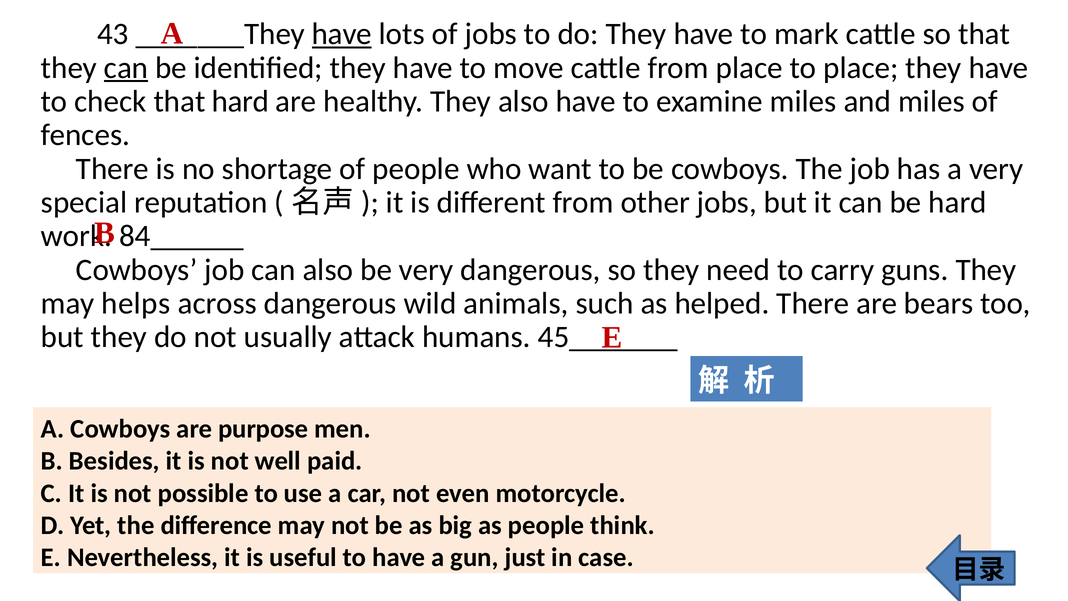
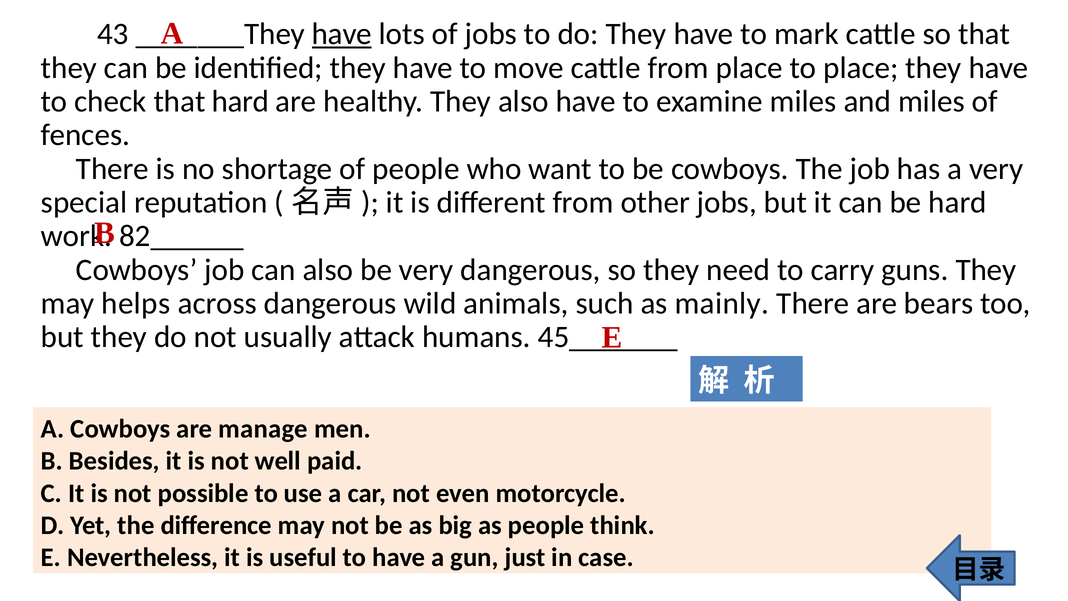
can at (126, 68) underline: present -> none
84______: 84______ -> 82______
helped: helped -> mainly
purpose: purpose -> manage
